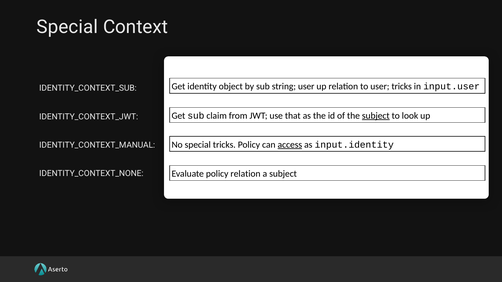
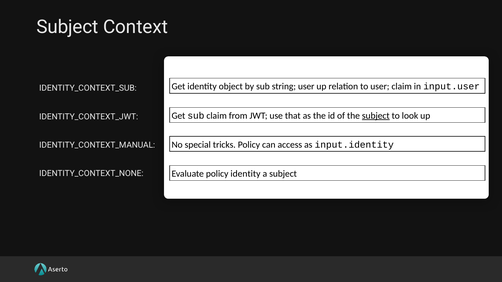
Special at (67, 27): Special -> Subject
user tricks: tricks -> claim
access underline: present -> none
policy relation: relation -> identity
